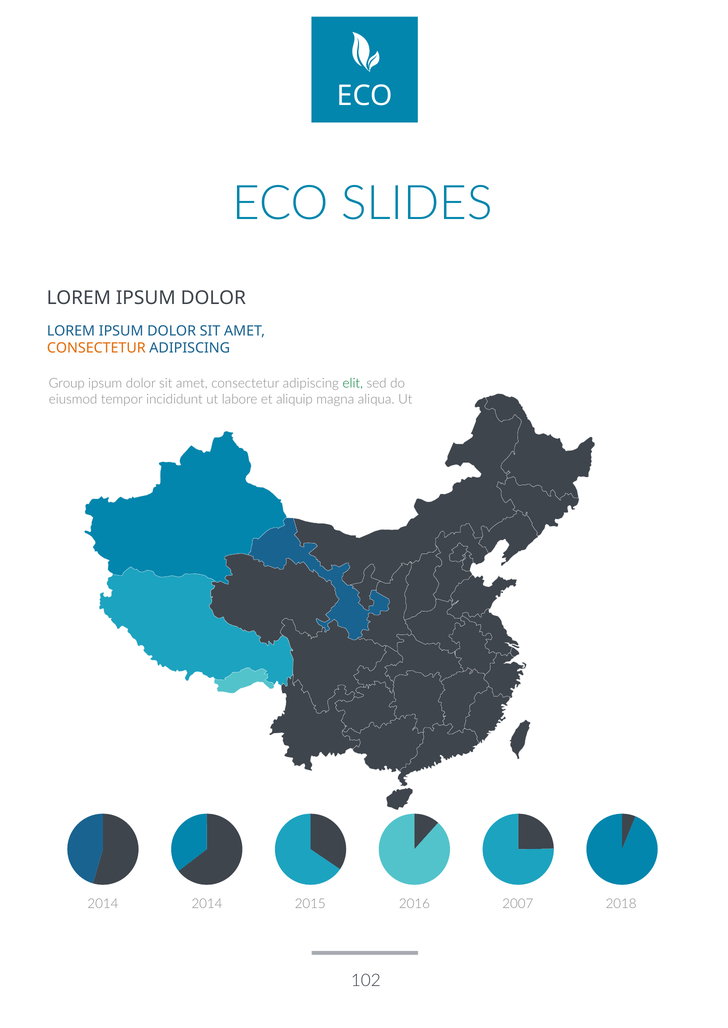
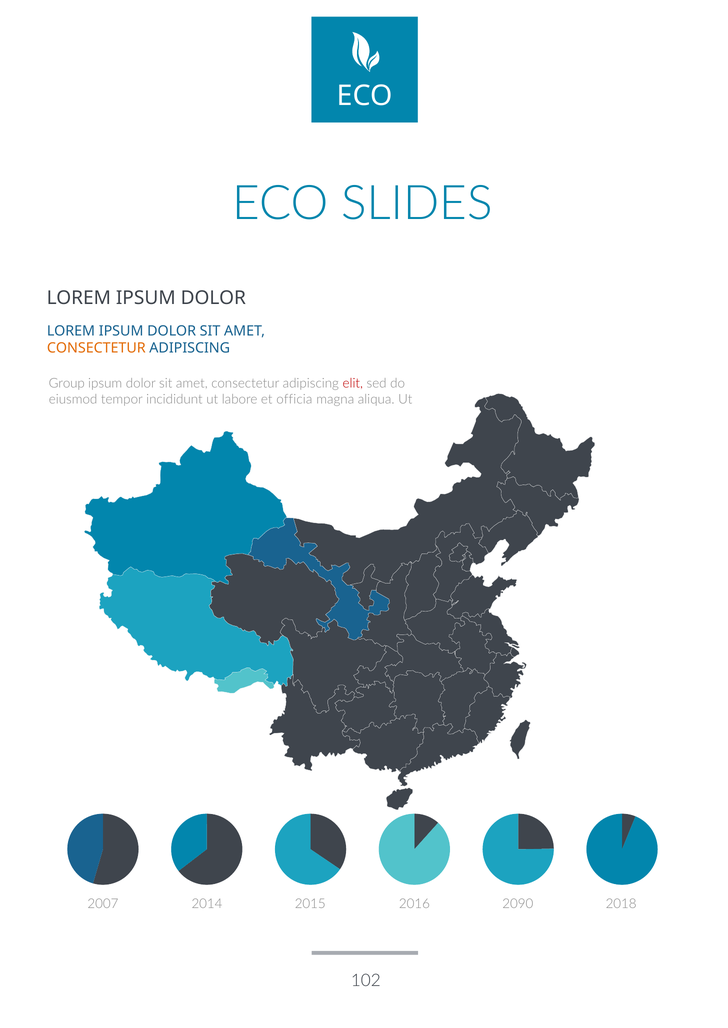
elit colour: green -> red
aliquip: aliquip -> officia
2014 at (103, 905): 2014 -> 2007
2007: 2007 -> 2090
